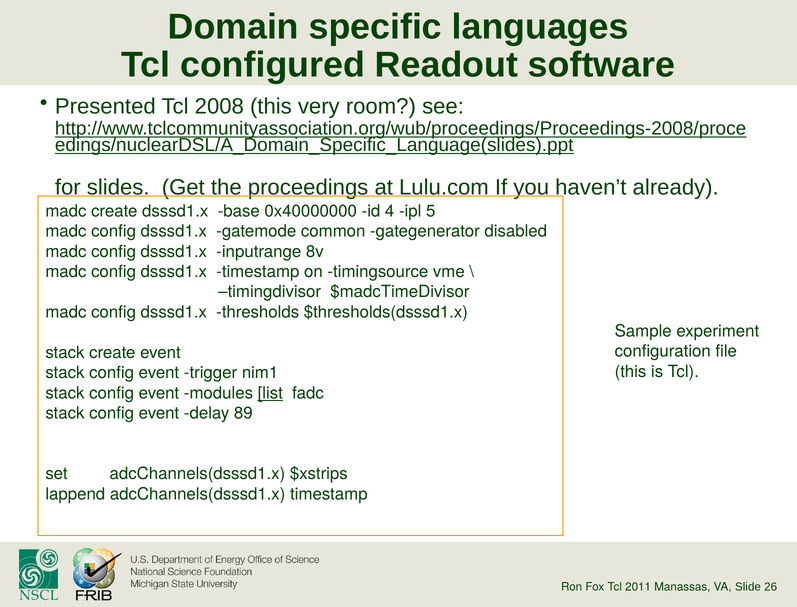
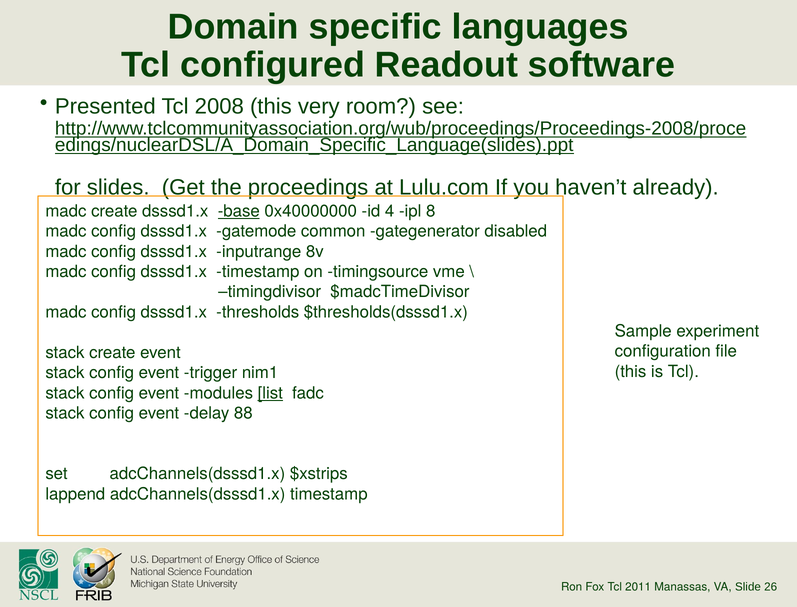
base underline: none -> present
5: 5 -> 8
89: 89 -> 88
